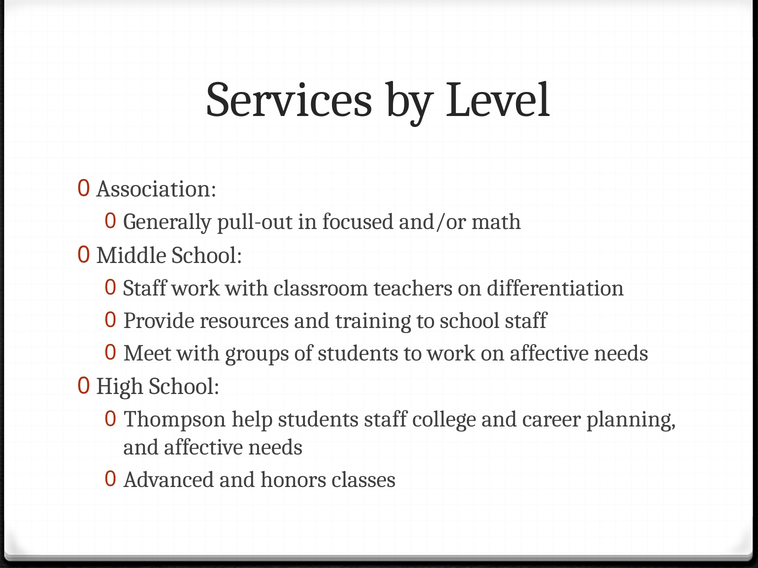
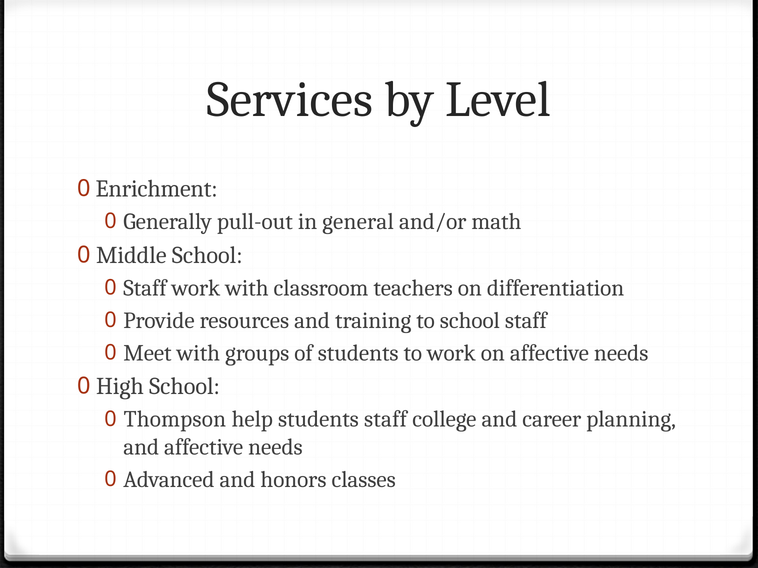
Association: Association -> Enrichment
focused: focused -> general
